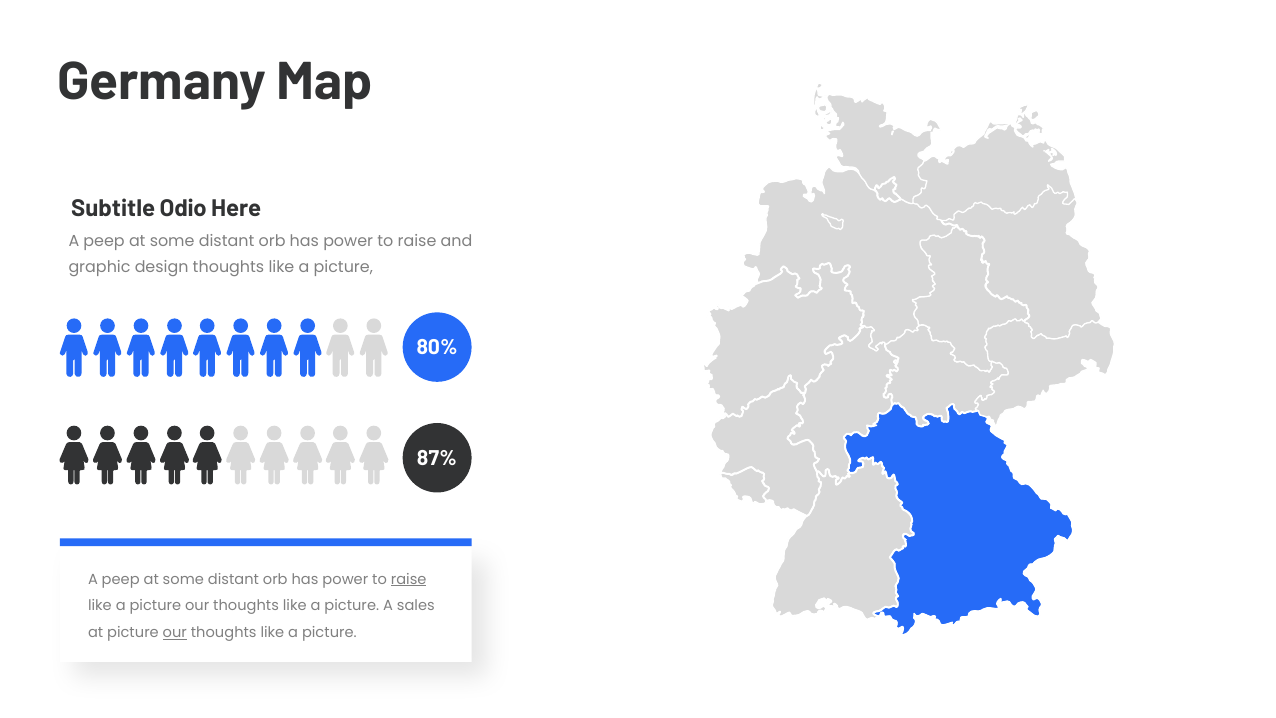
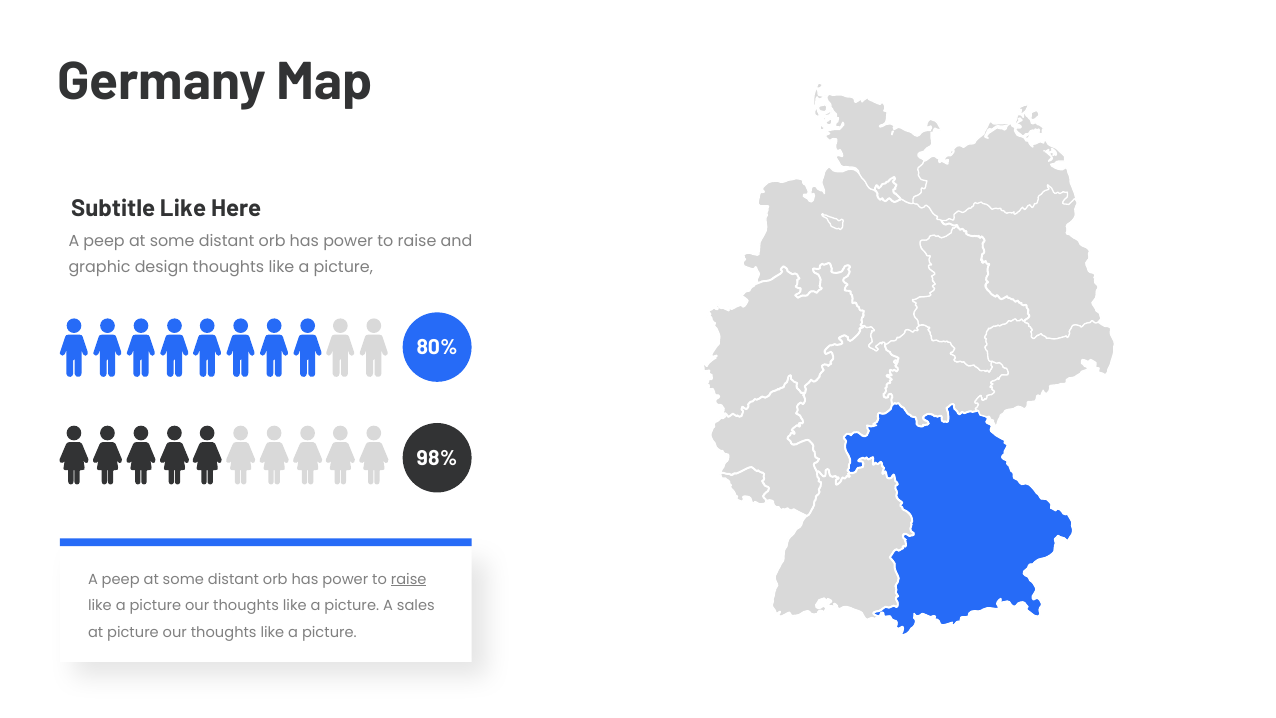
Subtitle Odio: Odio -> Like
87%: 87% -> 98%
our at (175, 633) underline: present -> none
